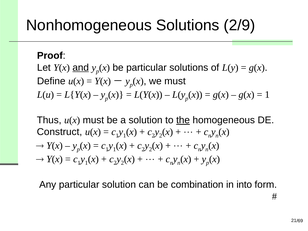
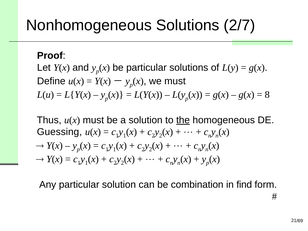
2/9: 2/9 -> 2/7
and underline: present -> none
1 at (267, 95): 1 -> 8
Construct: Construct -> Guessing
into: into -> find
